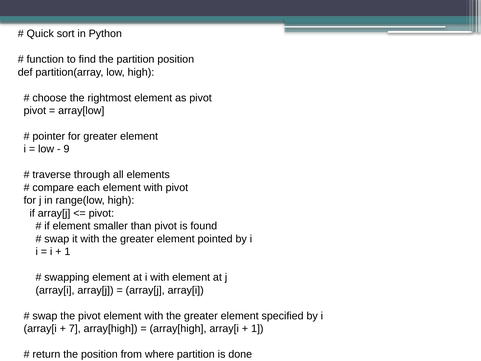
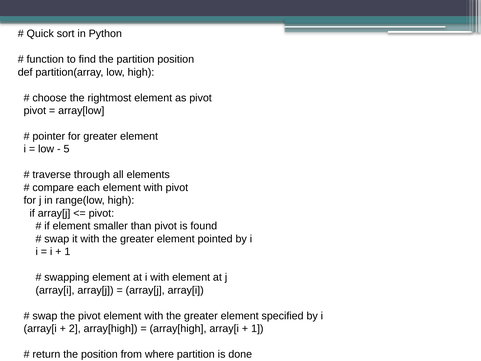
9: 9 -> 5
7: 7 -> 2
